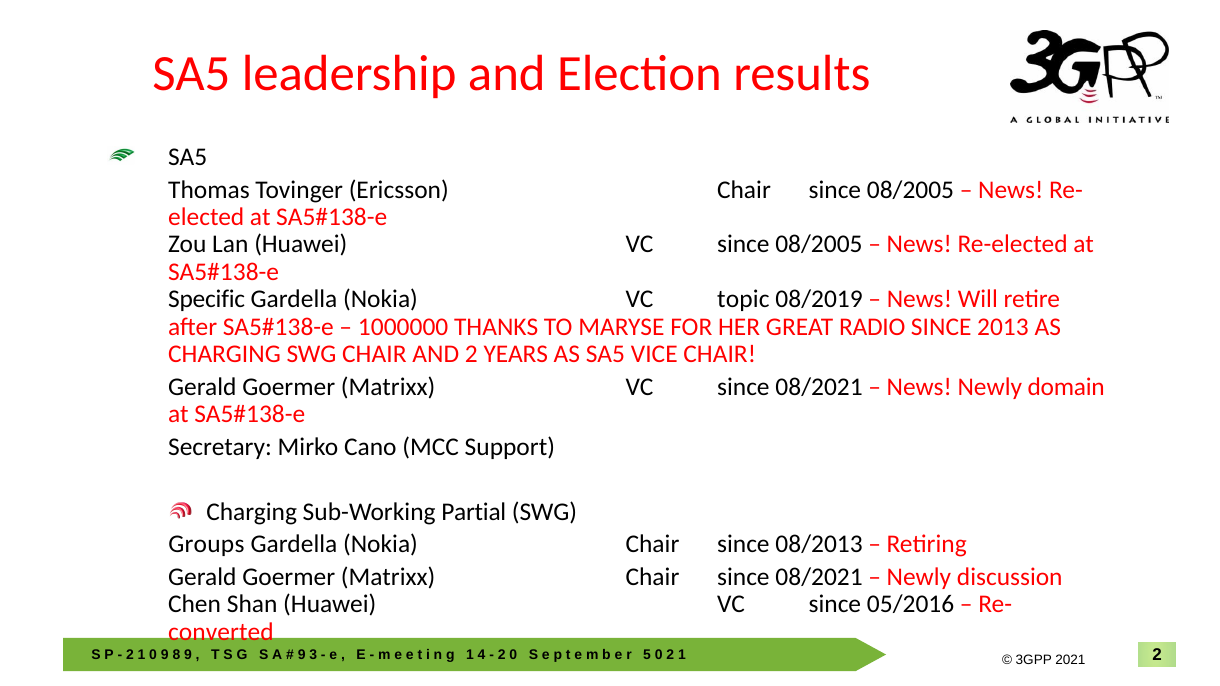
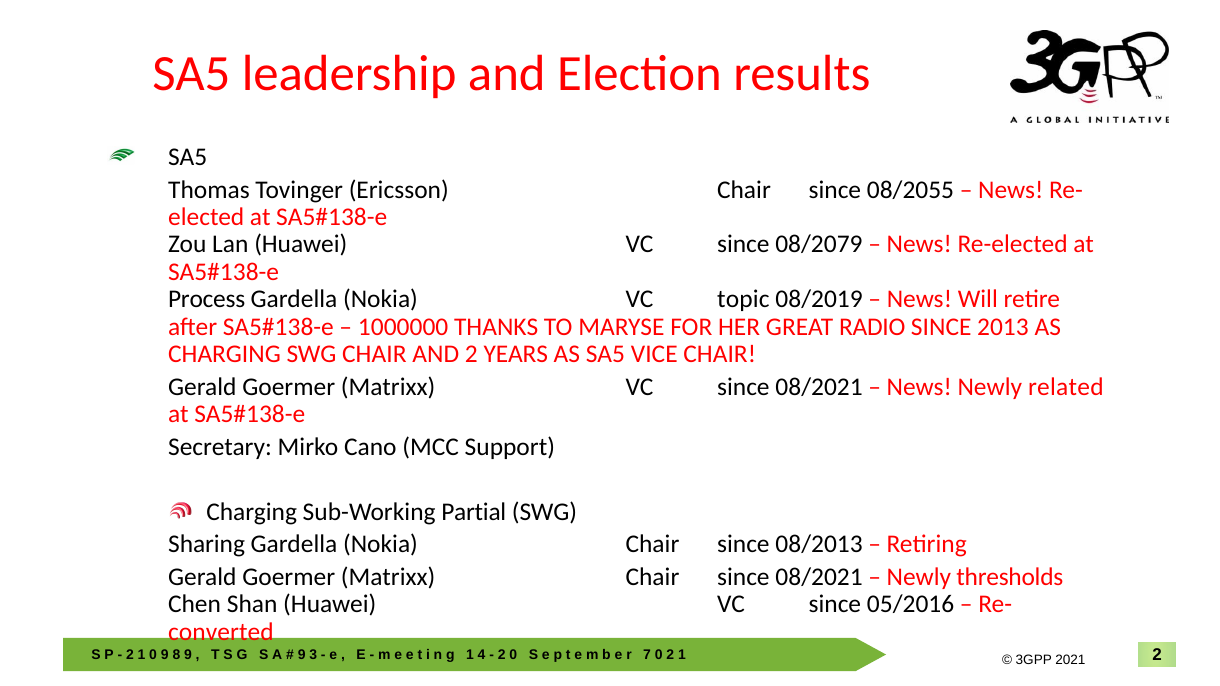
Chair since 08/2005: 08/2005 -> 08/2055
VC since 08/2005: 08/2005 -> 08/2079
Specific: Specific -> Process
domain: domain -> related
Groups: Groups -> Sharing
discussion: discussion -> thresholds
5: 5 -> 7
